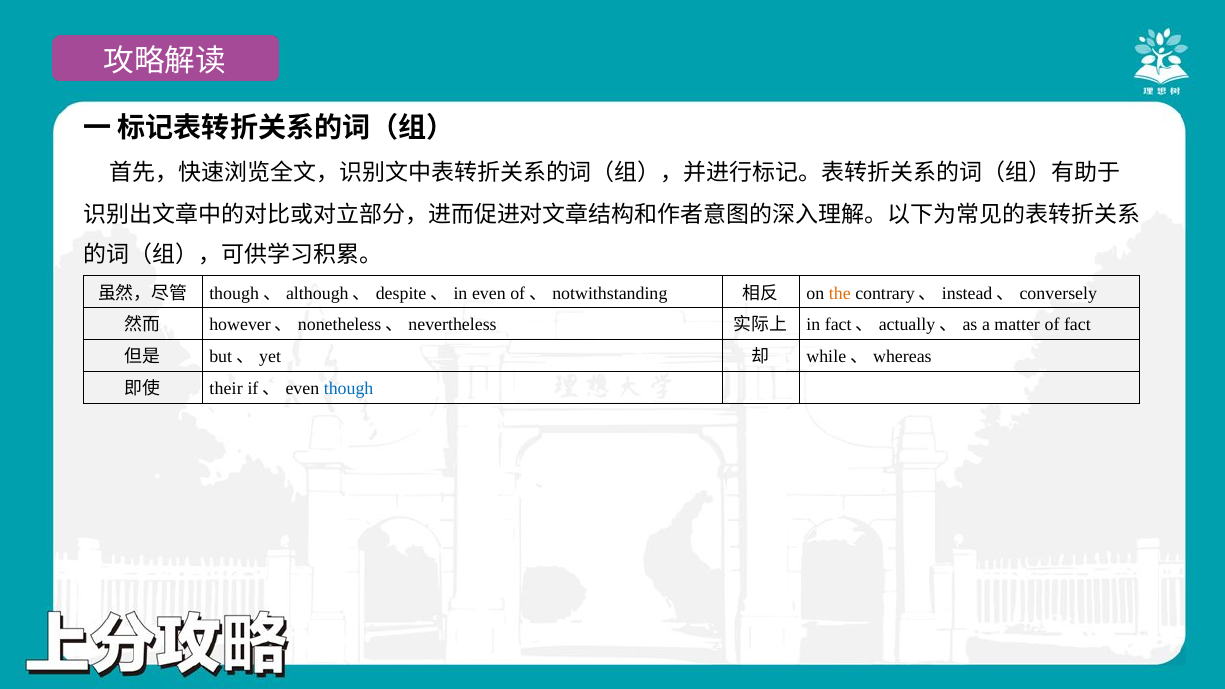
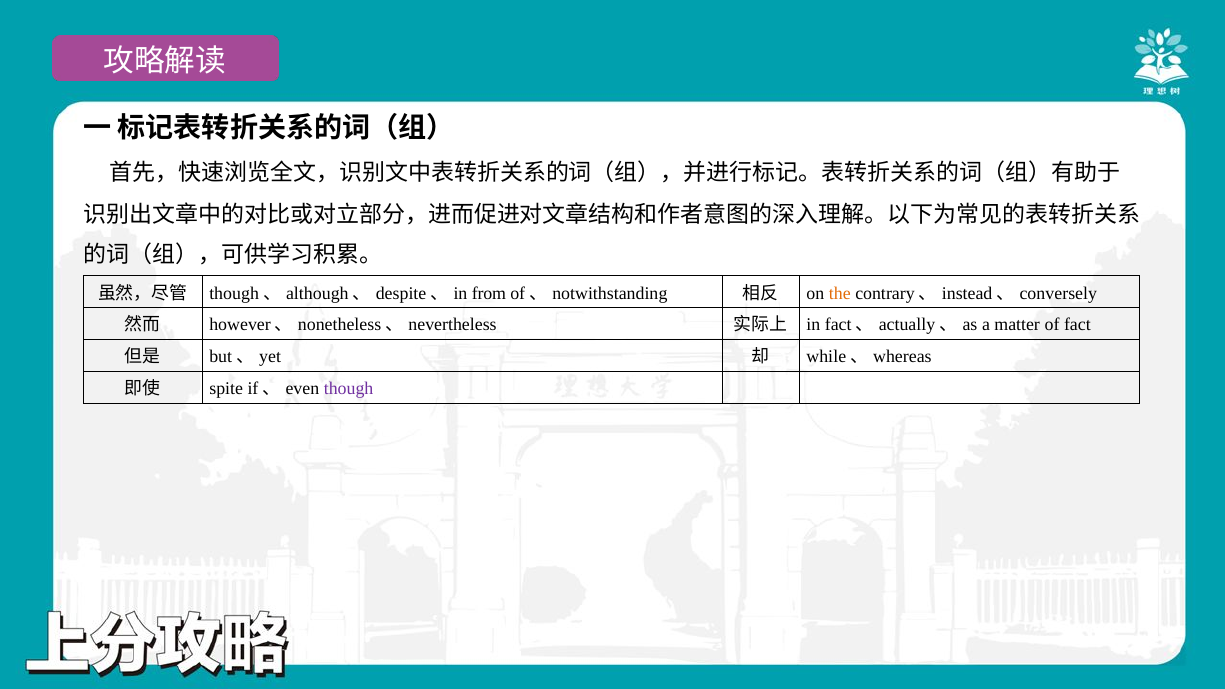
in even: even -> from
their: their -> spite
though colour: blue -> purple
